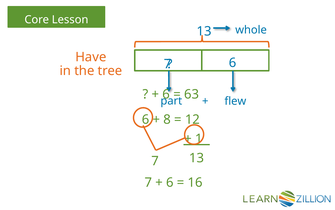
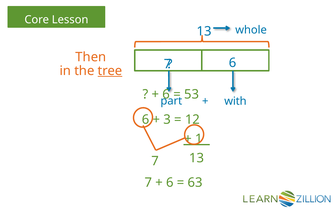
Have: Have -> Then
tree underline: none -> present
63: 63 -> 53
flew: flew -> with
8: 8 -> 3
16: 16 -> 63
